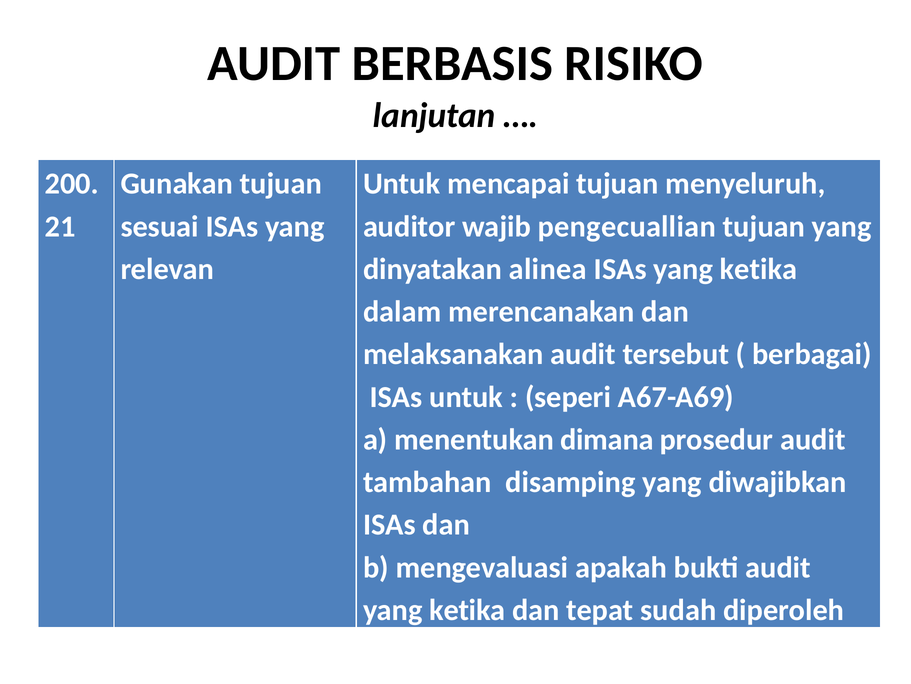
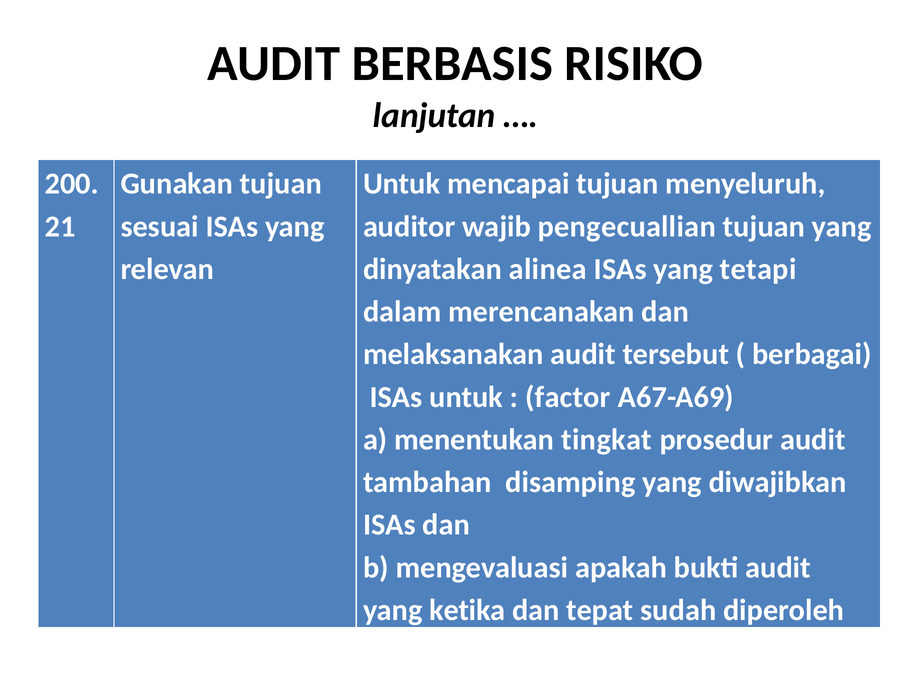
ISAs yang ketika: ketika -> tetapi
seperi: seperi -> factor
dimana: dimana -> tingkat
